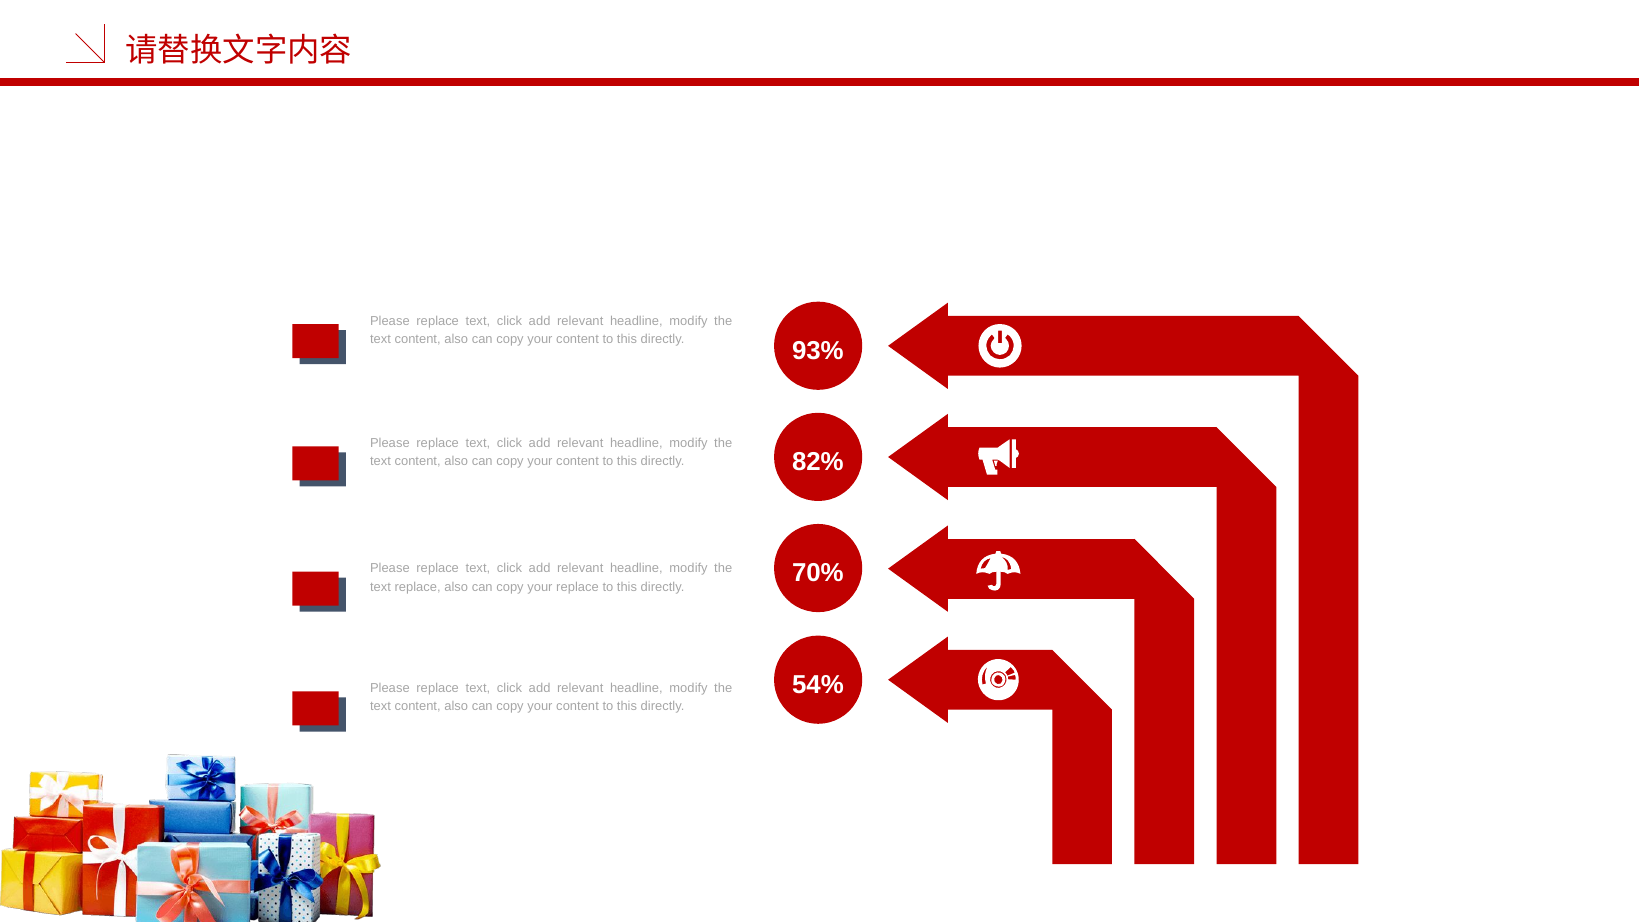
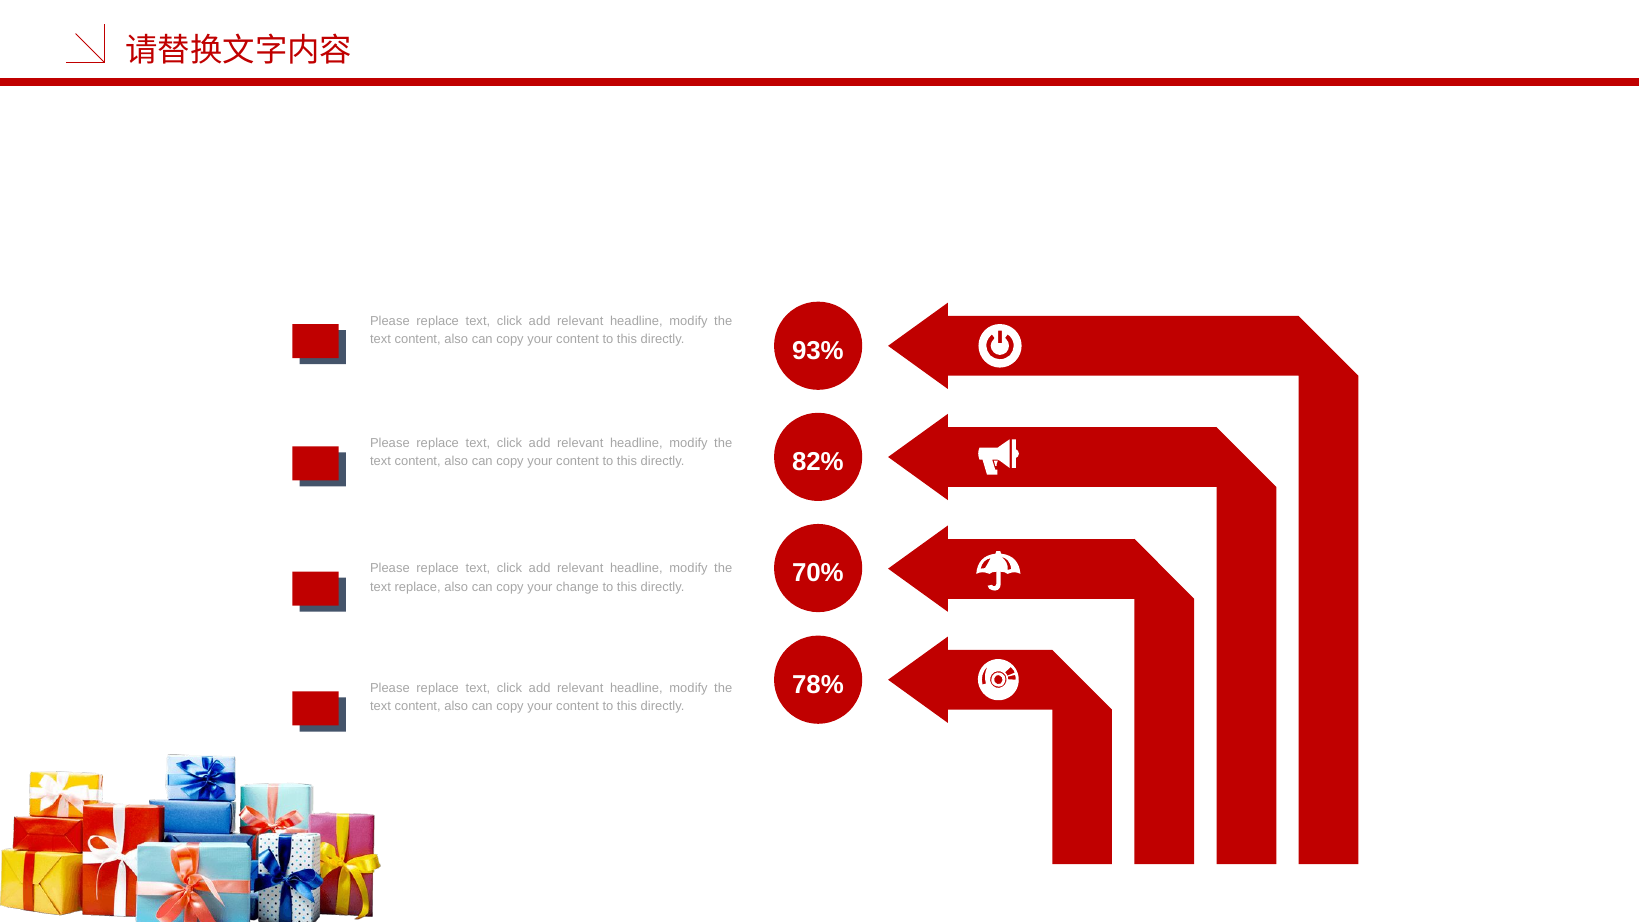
your replace: replace -> change
54%: 54% -> 78%
